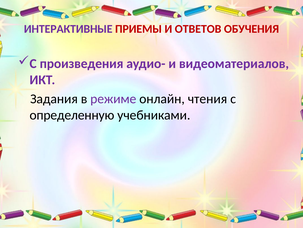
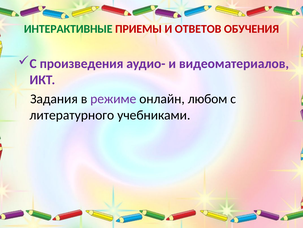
ИНТЕРАКТИВНЫЕ colour: purple -> green
чтения: чтения -> любом
определенную: определенную -> литературного
